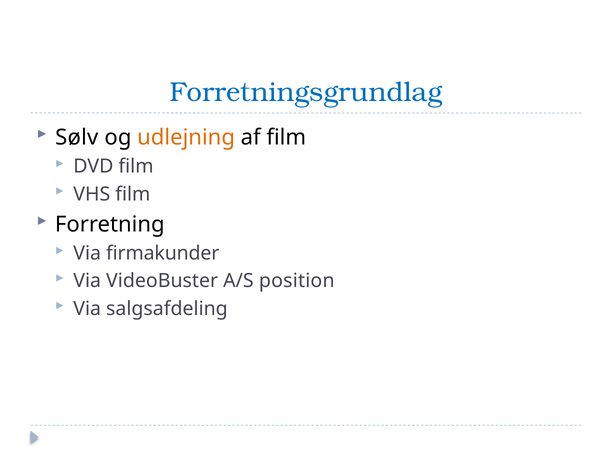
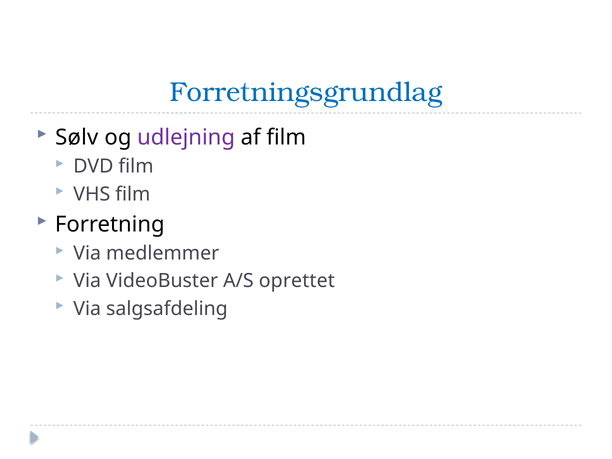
udlejning colour: orange -> purple
firmakunder: firmakunder -> medlemmer
position: position -> oprettet
